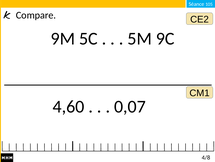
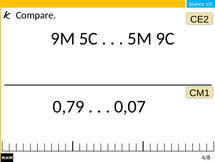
4,60: 4,60 -> 0,79
